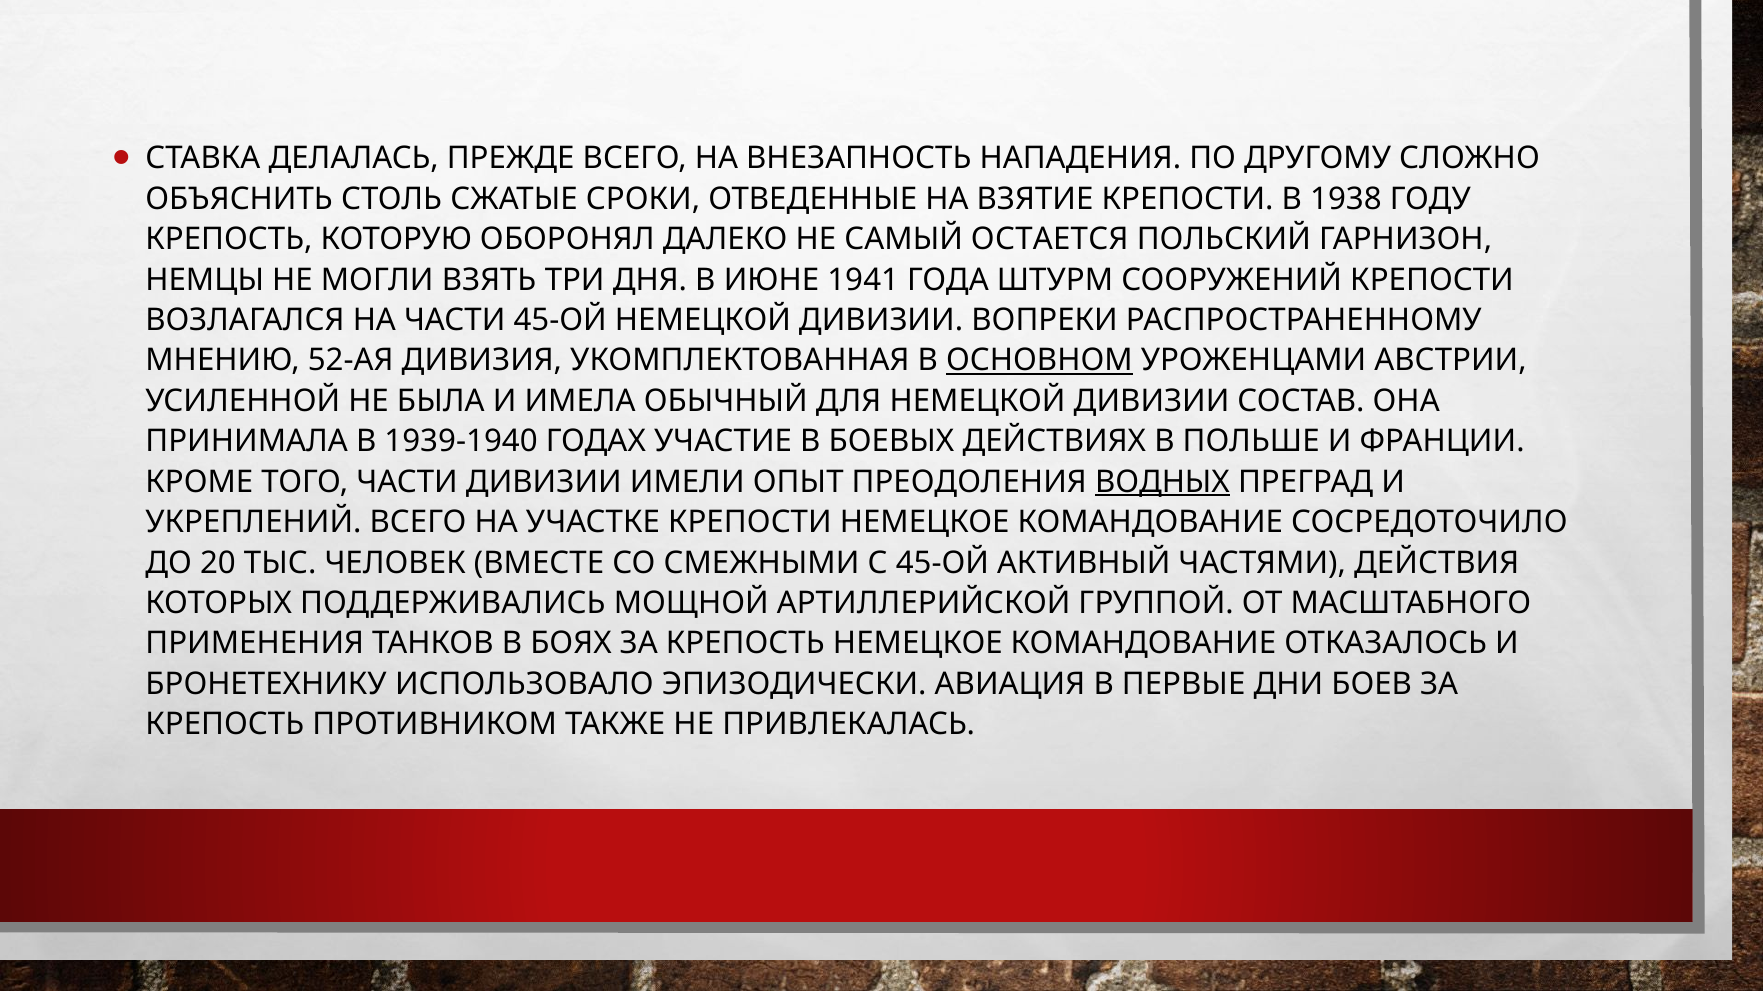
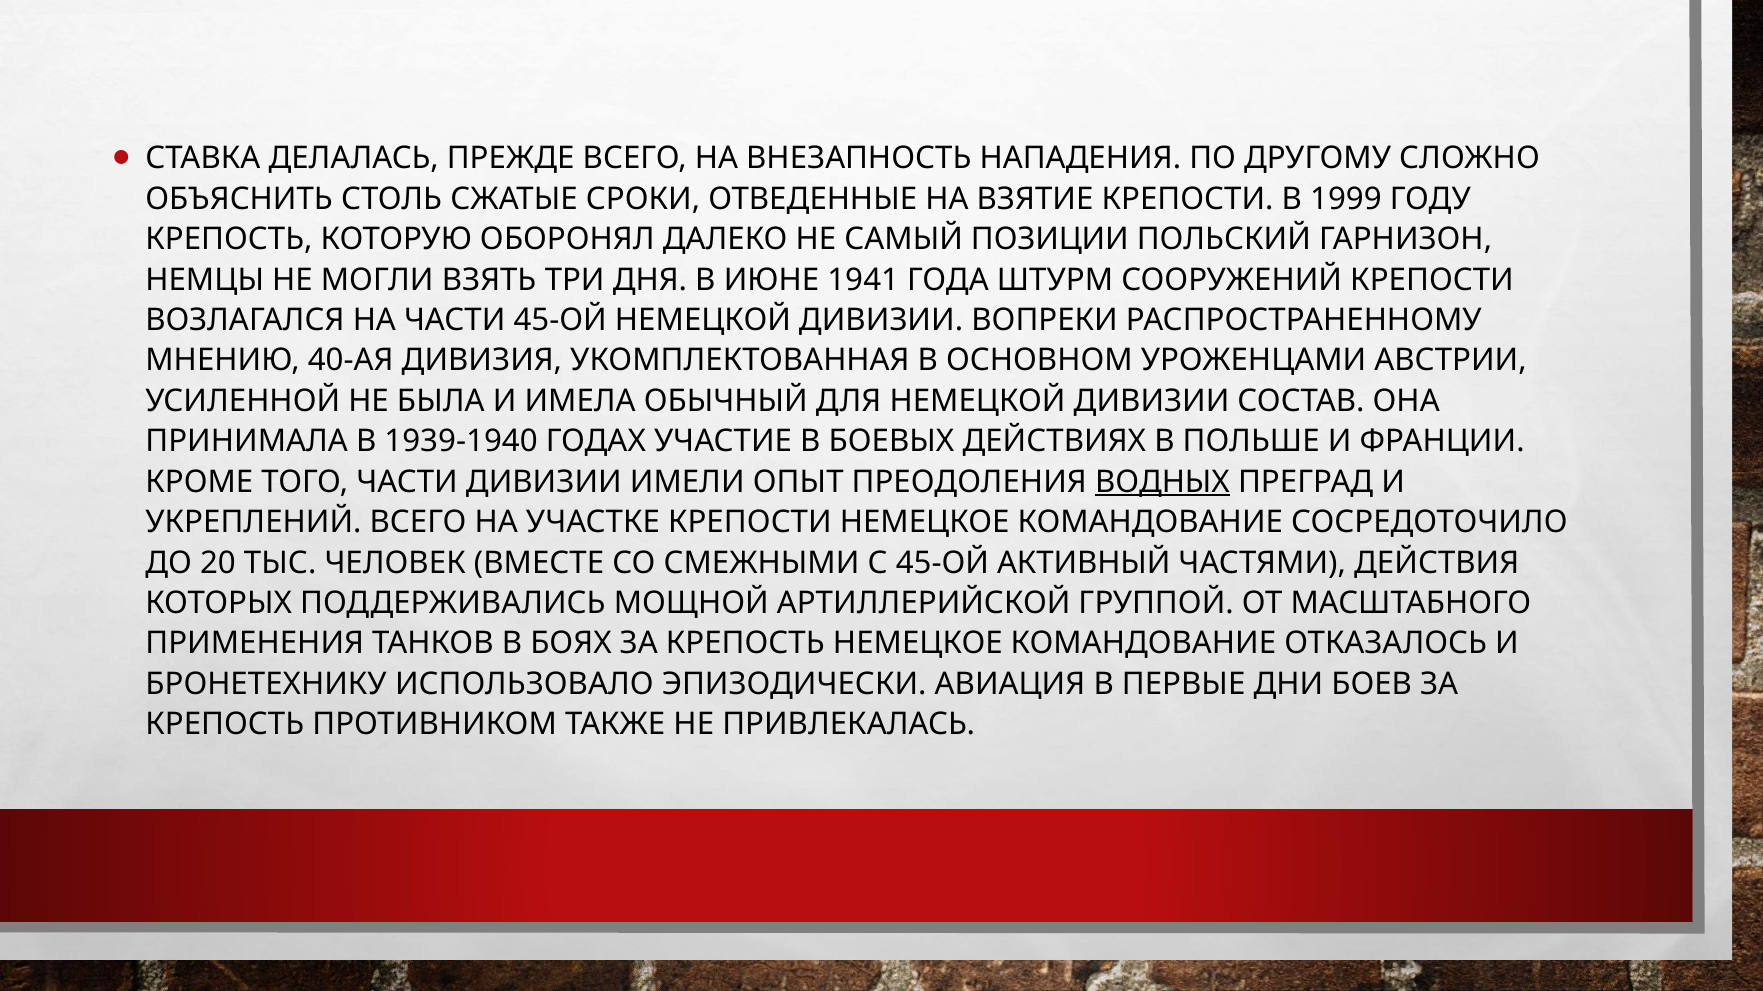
1938: 1938 -> 1999
ОСТАЕТСЯ: ОСТАЕТСЯ -> ПОЗИЦИИ
52-АЯ: 52-АЯ -> 40-АЯ
ОСНОВНОМ underline: present -> none
